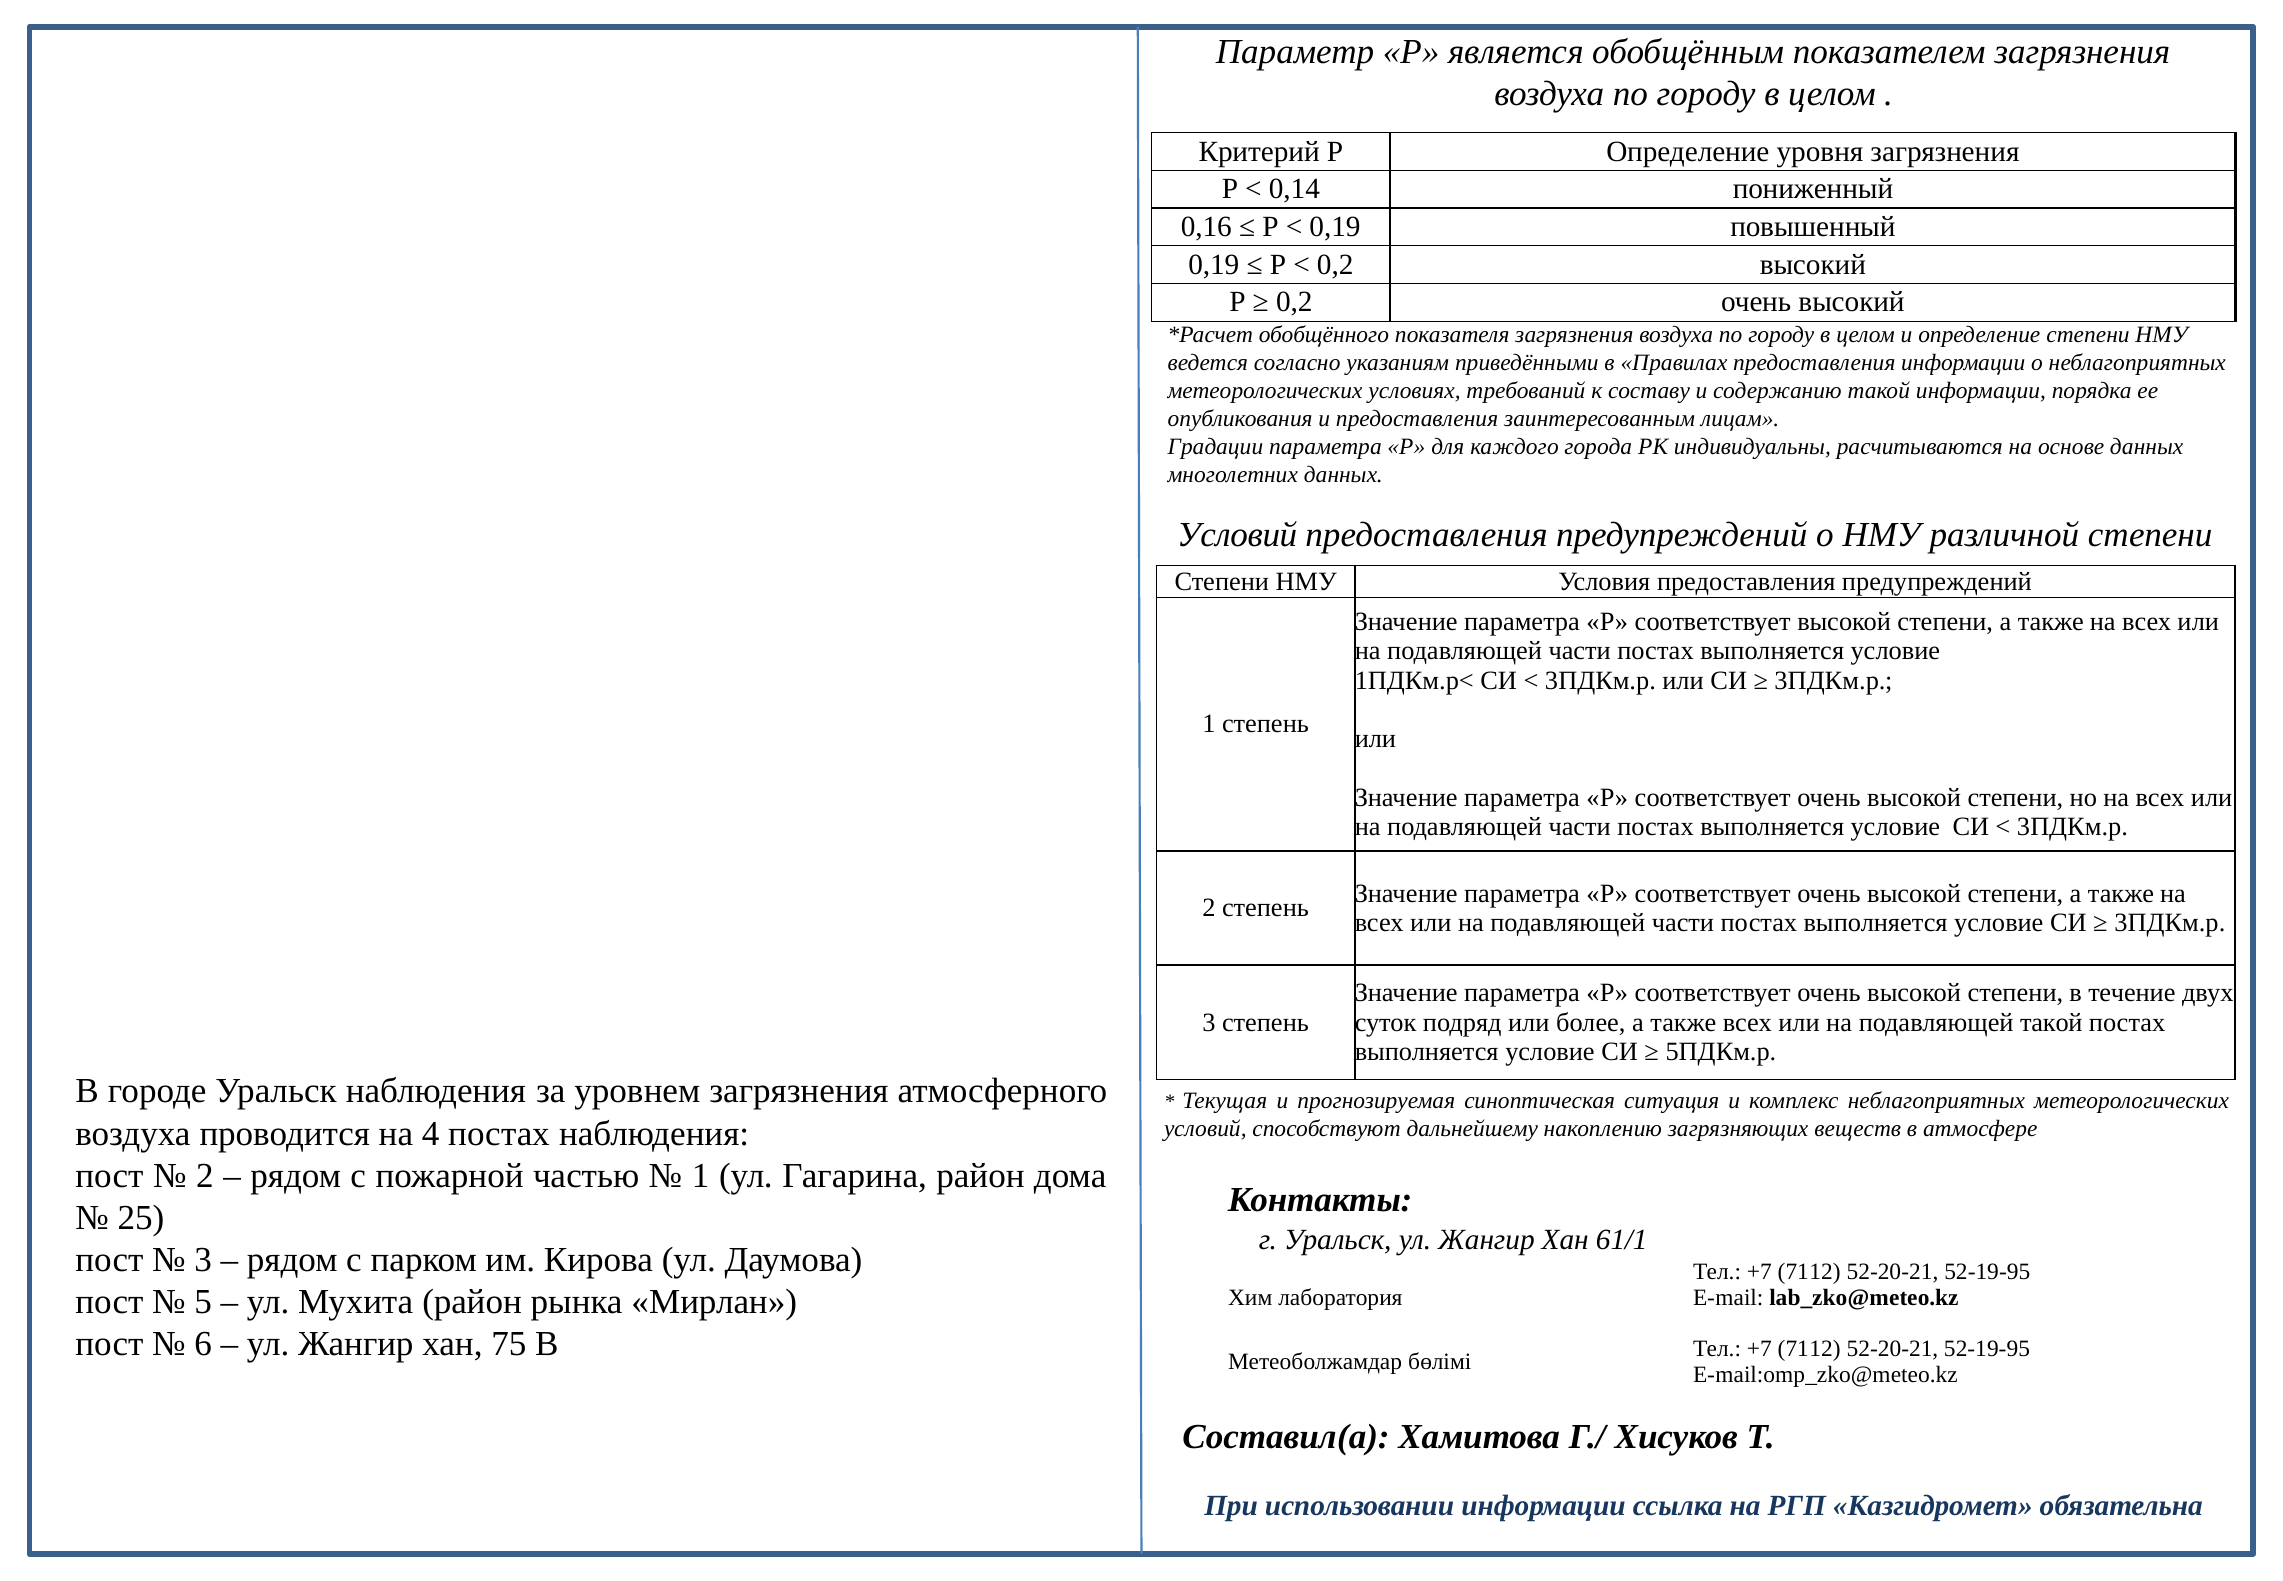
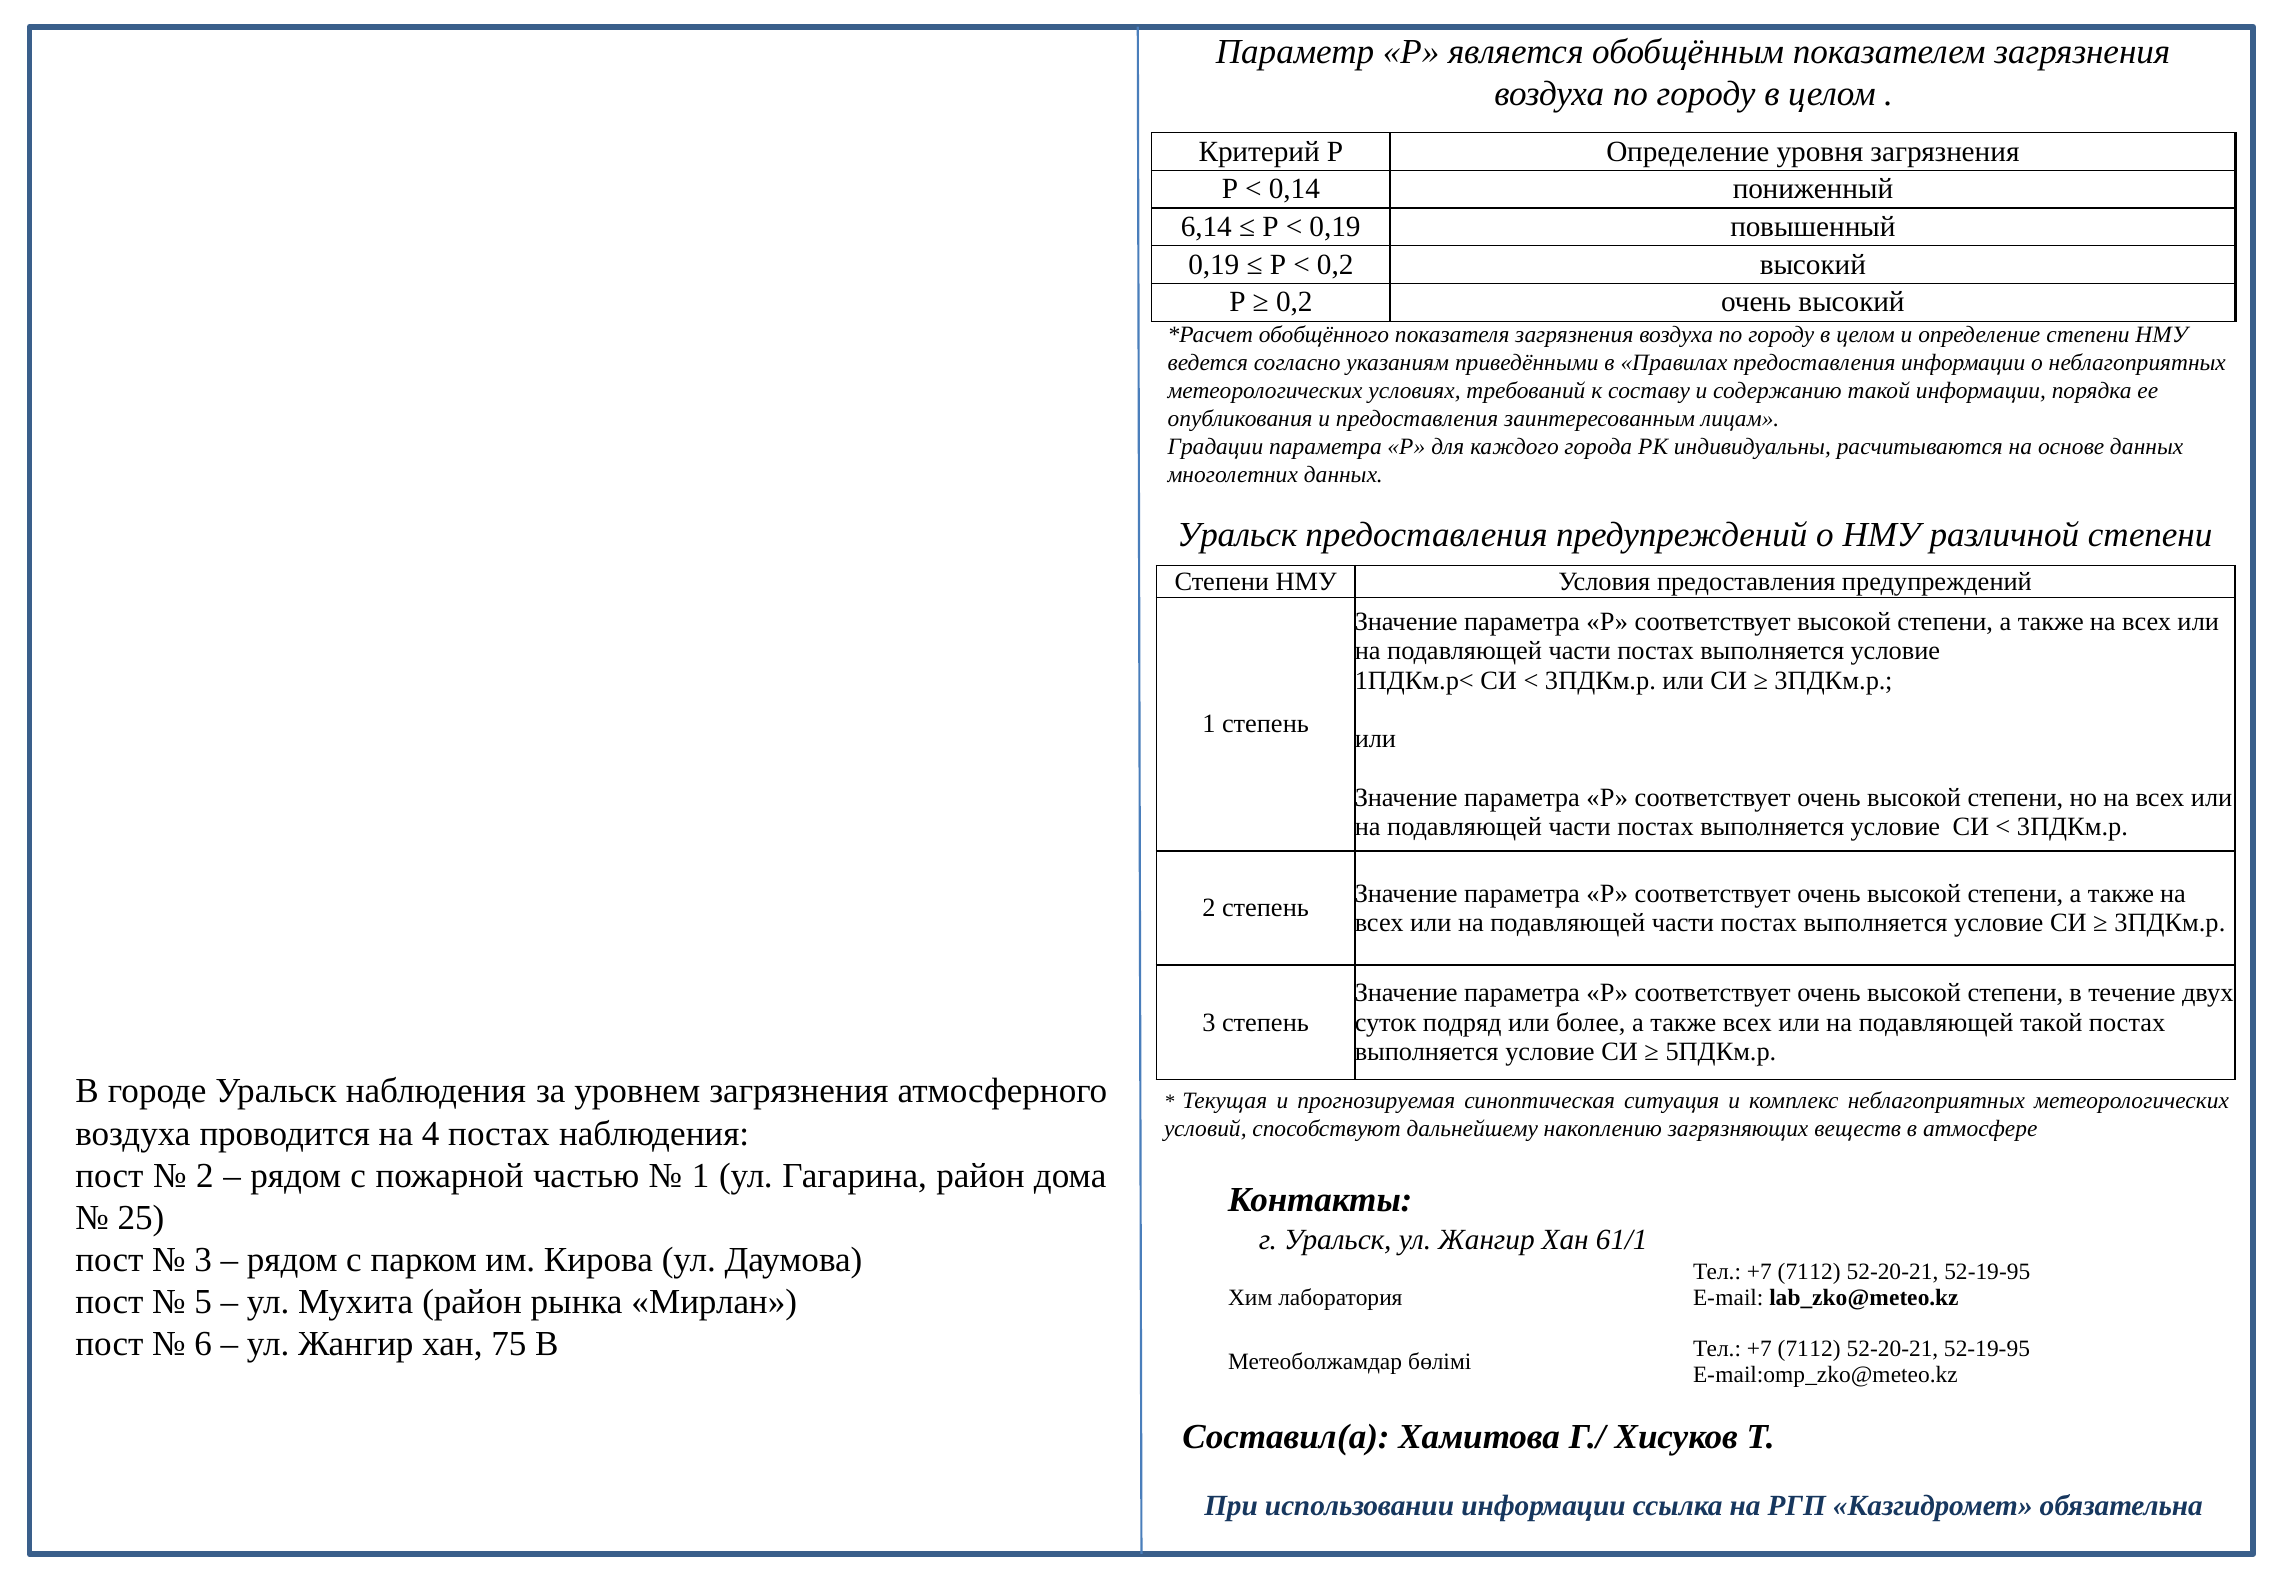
0,16: 0,16 -> 6,14
Условий at (1237, 535): Условий -> Уральск
